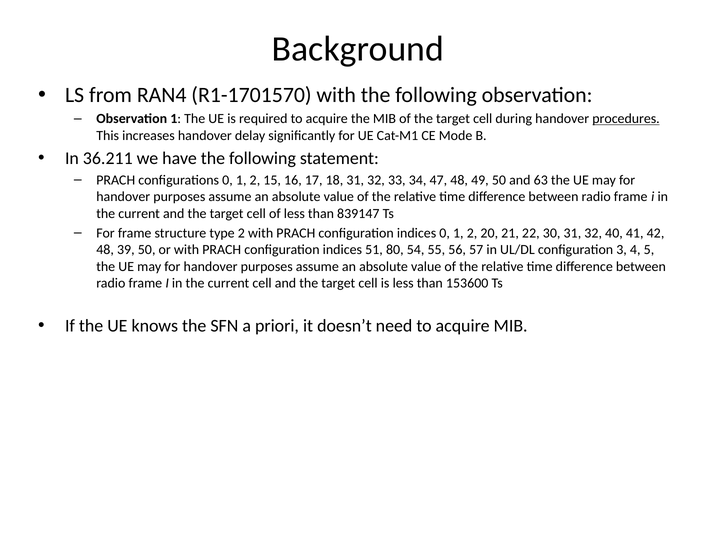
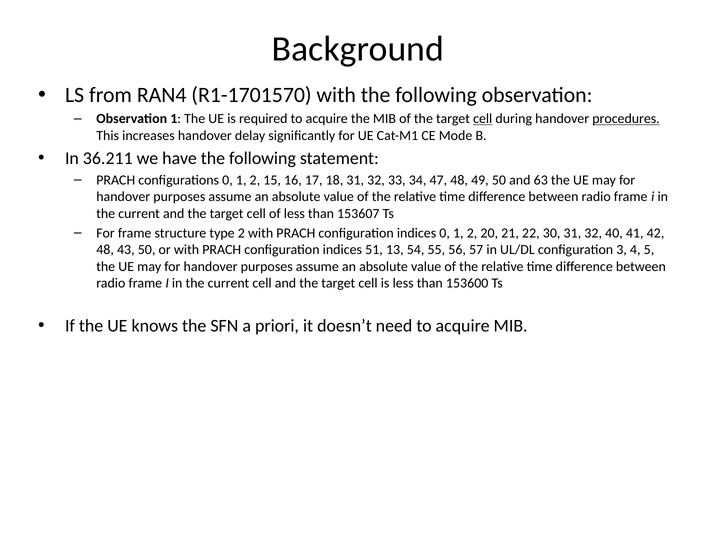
cell at (483, 119) underline: none -> present
839147: 839147 -> 153607
39: 39 -> 43
80: 80 -> 13
